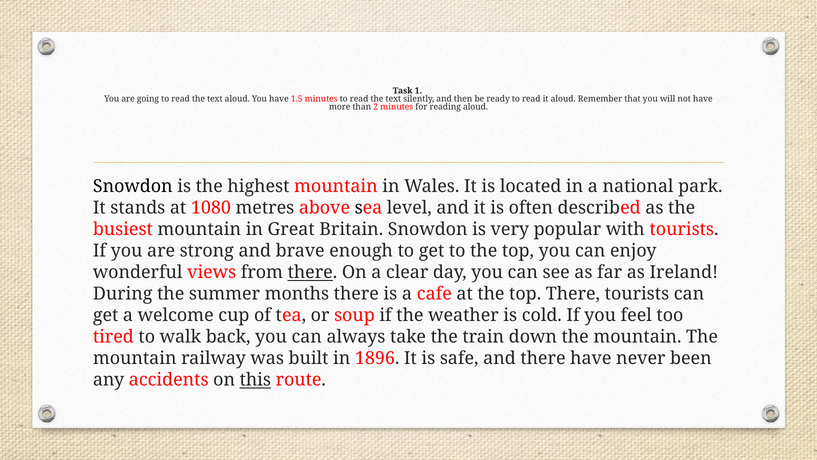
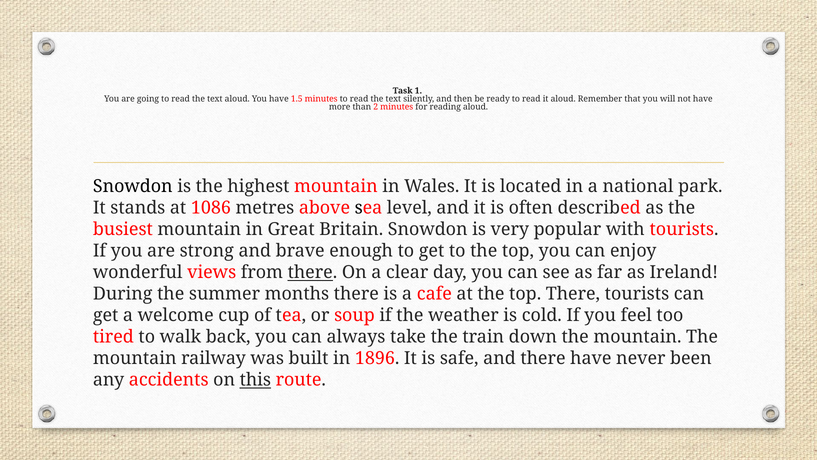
1080: 1080 -> 1086
